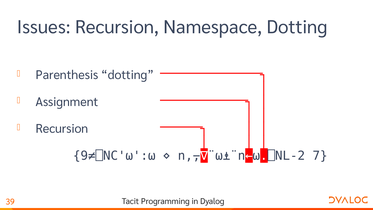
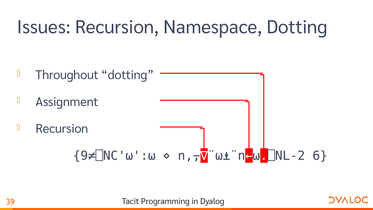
Parenthesis: Parenthesis -> Throughout
7: 7 -> 6
